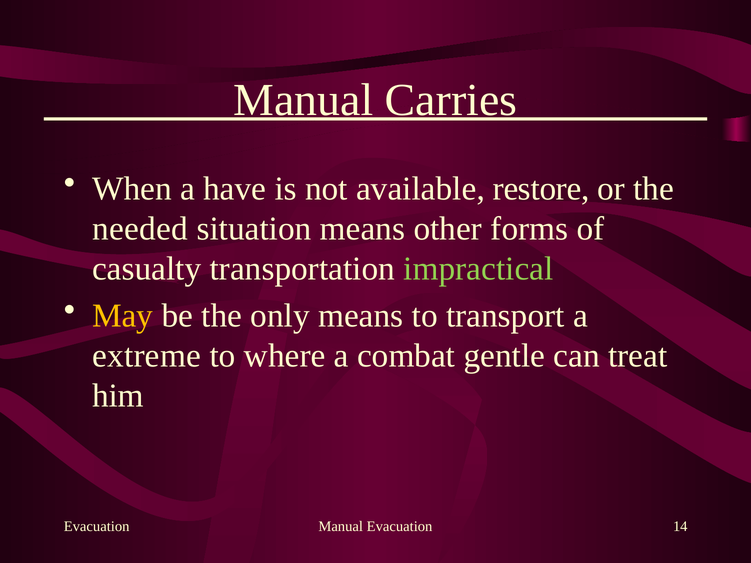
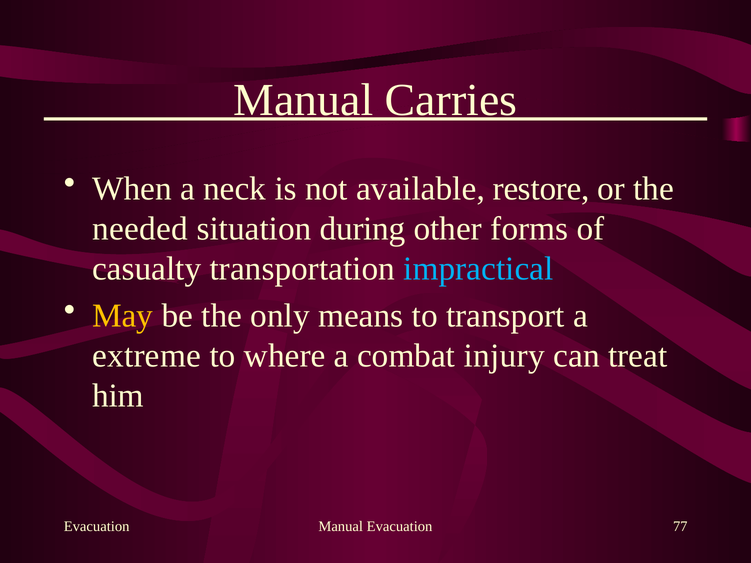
have: have -> neck
situation means: means -> during
impractical colour: light green -> light blue
gentle: gentle -> injury
14: 14 -> 77
